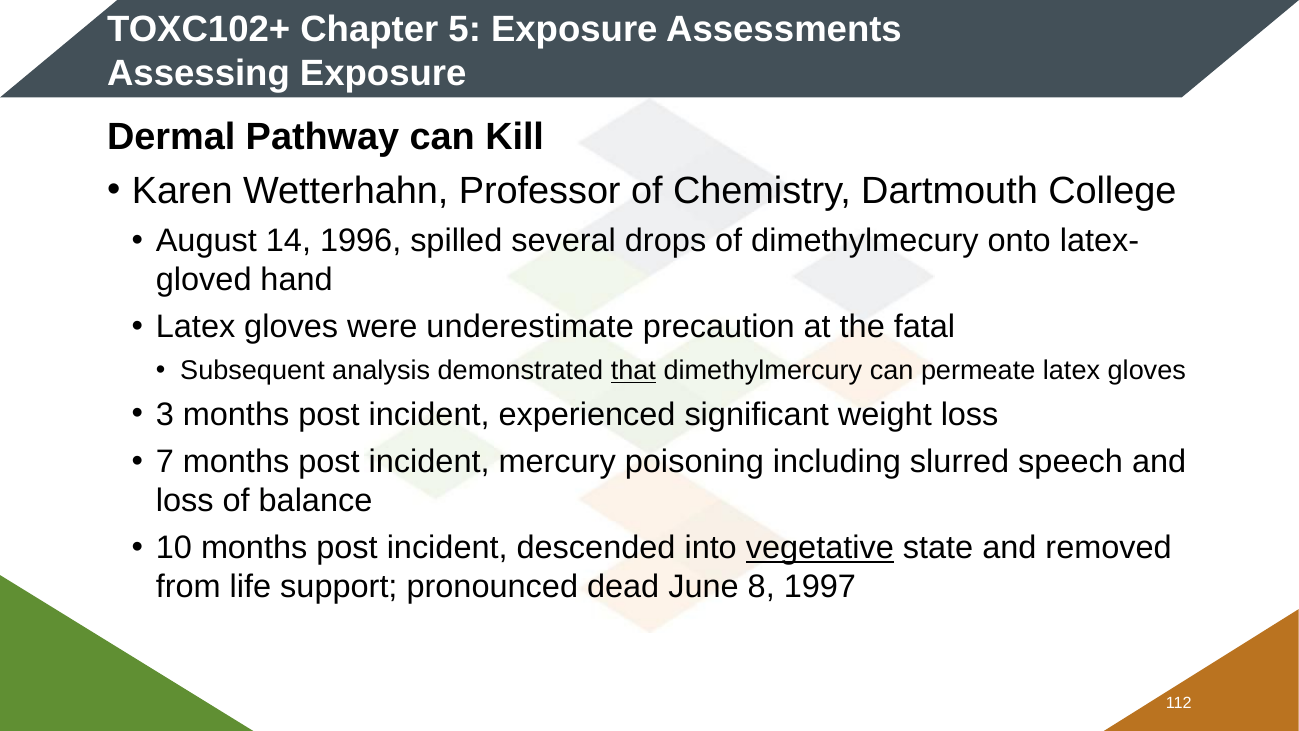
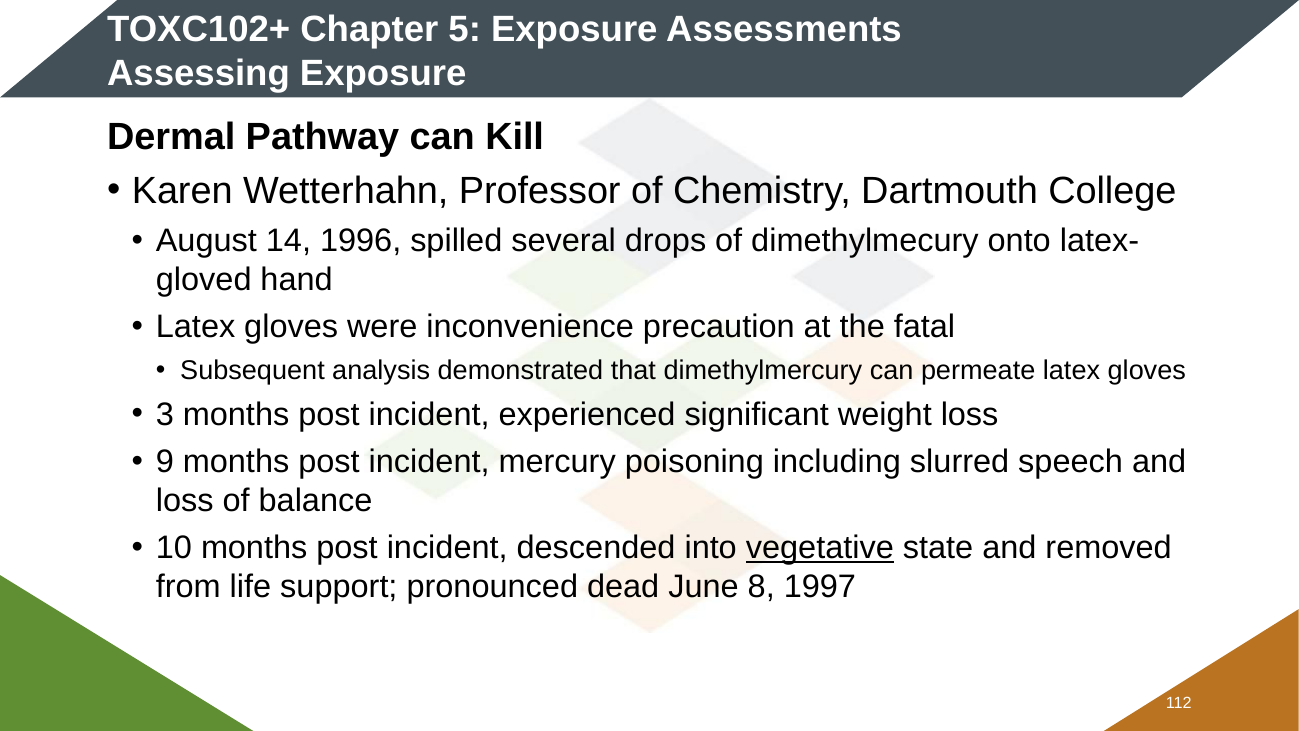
underestimate: underestimate -> inconvenience
that underline: present -> none
7: 7 -> 9
